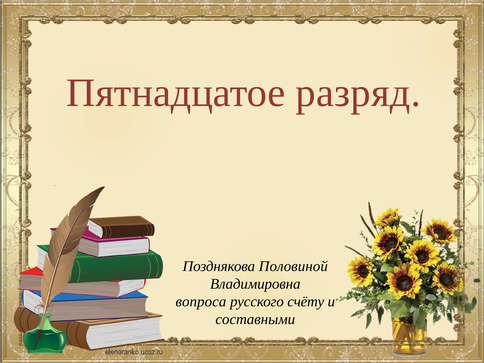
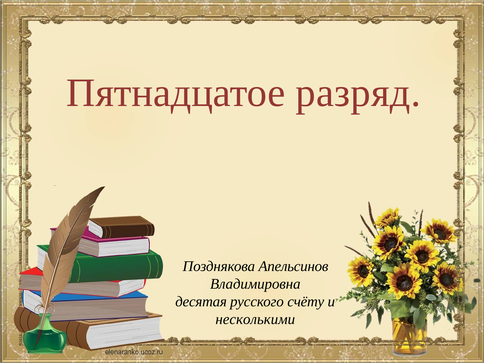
Половиной: Половиной -> Апельсинов
вопроса: вопроса -> десятая
составными: составными -> несколькими
